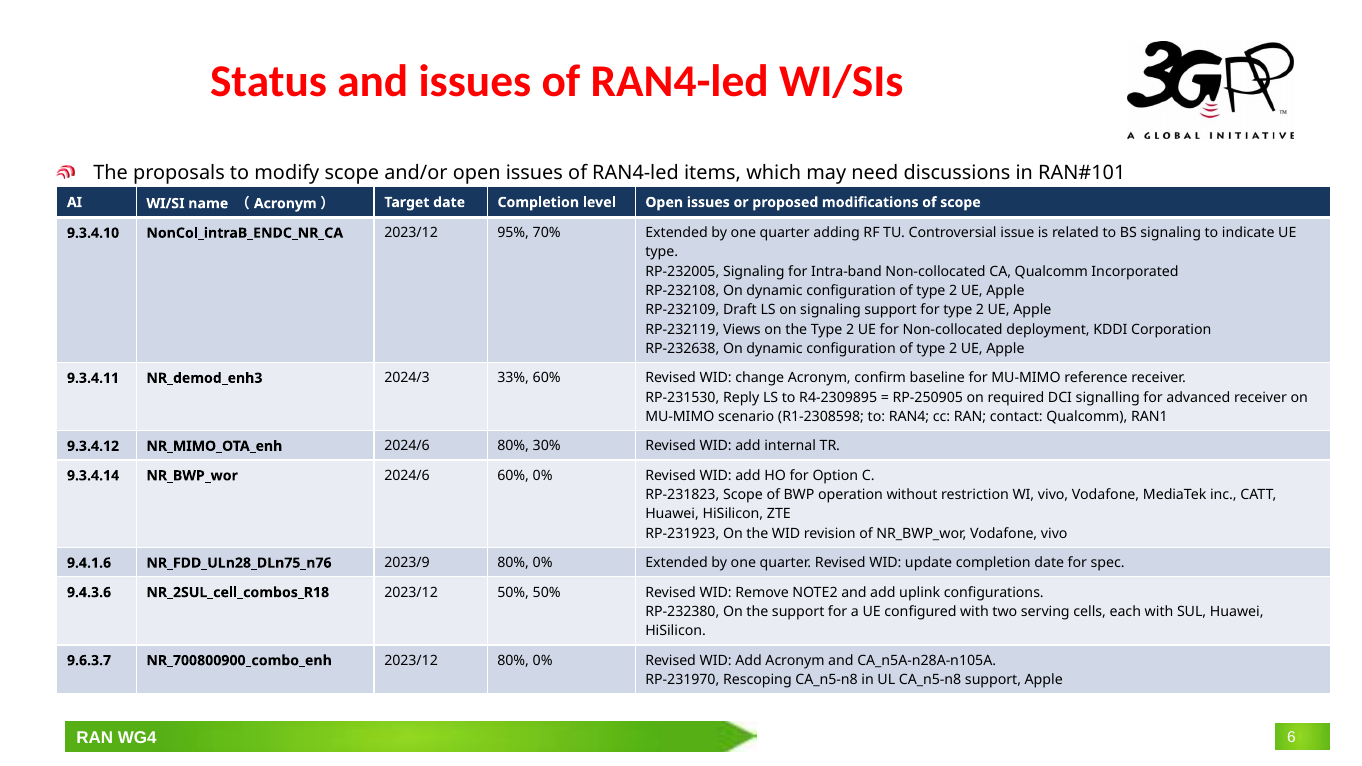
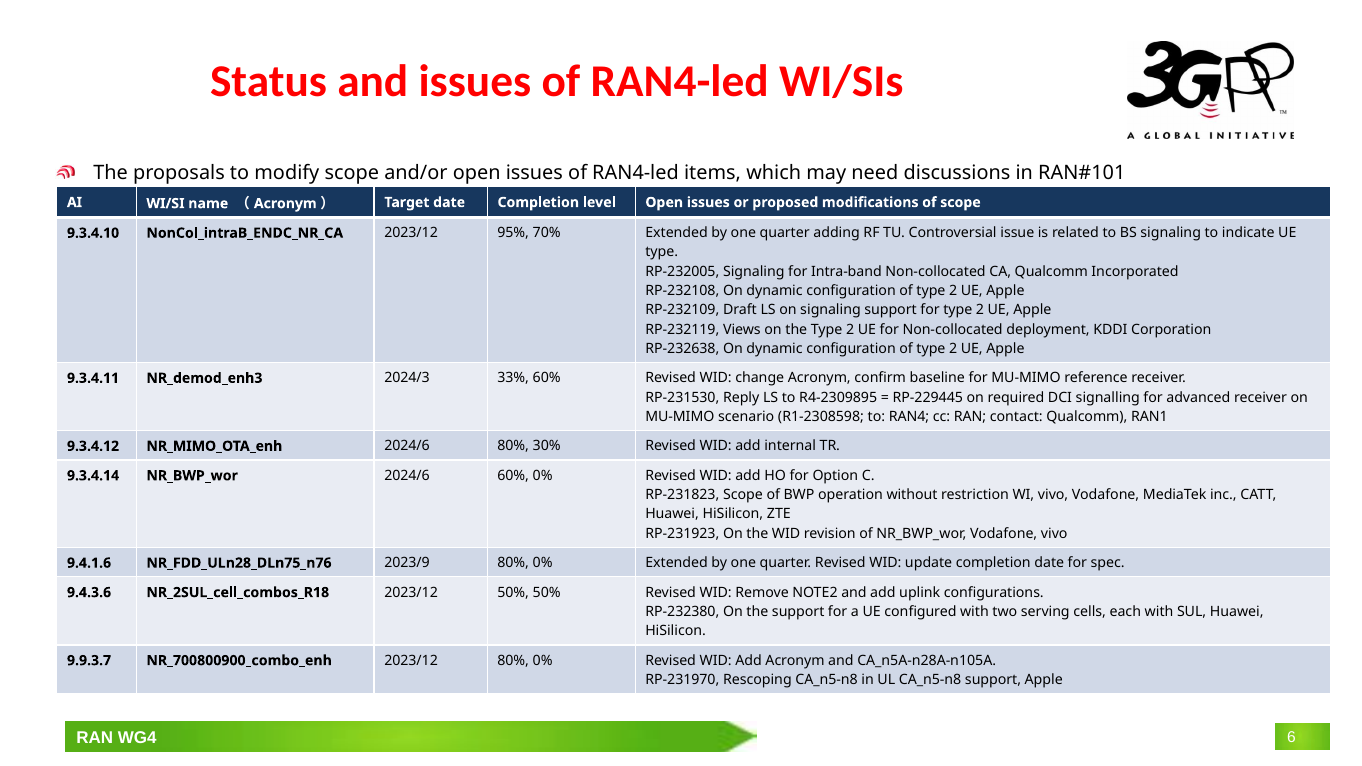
RP-250905: RP-250905 -> RP-229445
9.6.3.7: 9.6.3.7 -> 9.9.3.7
